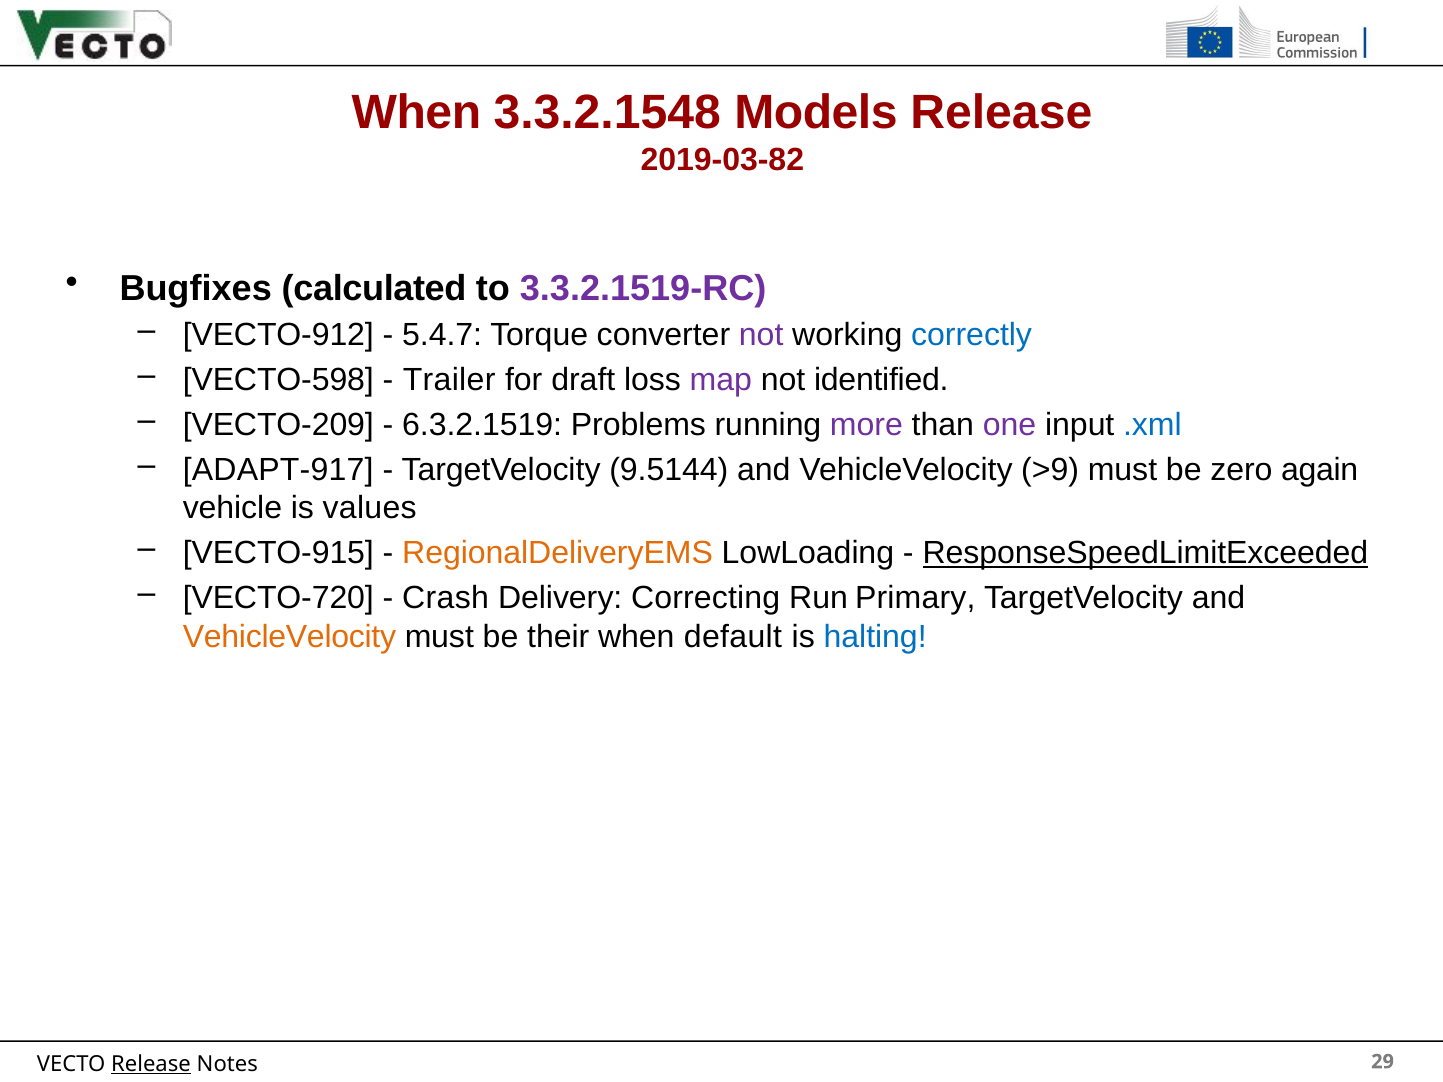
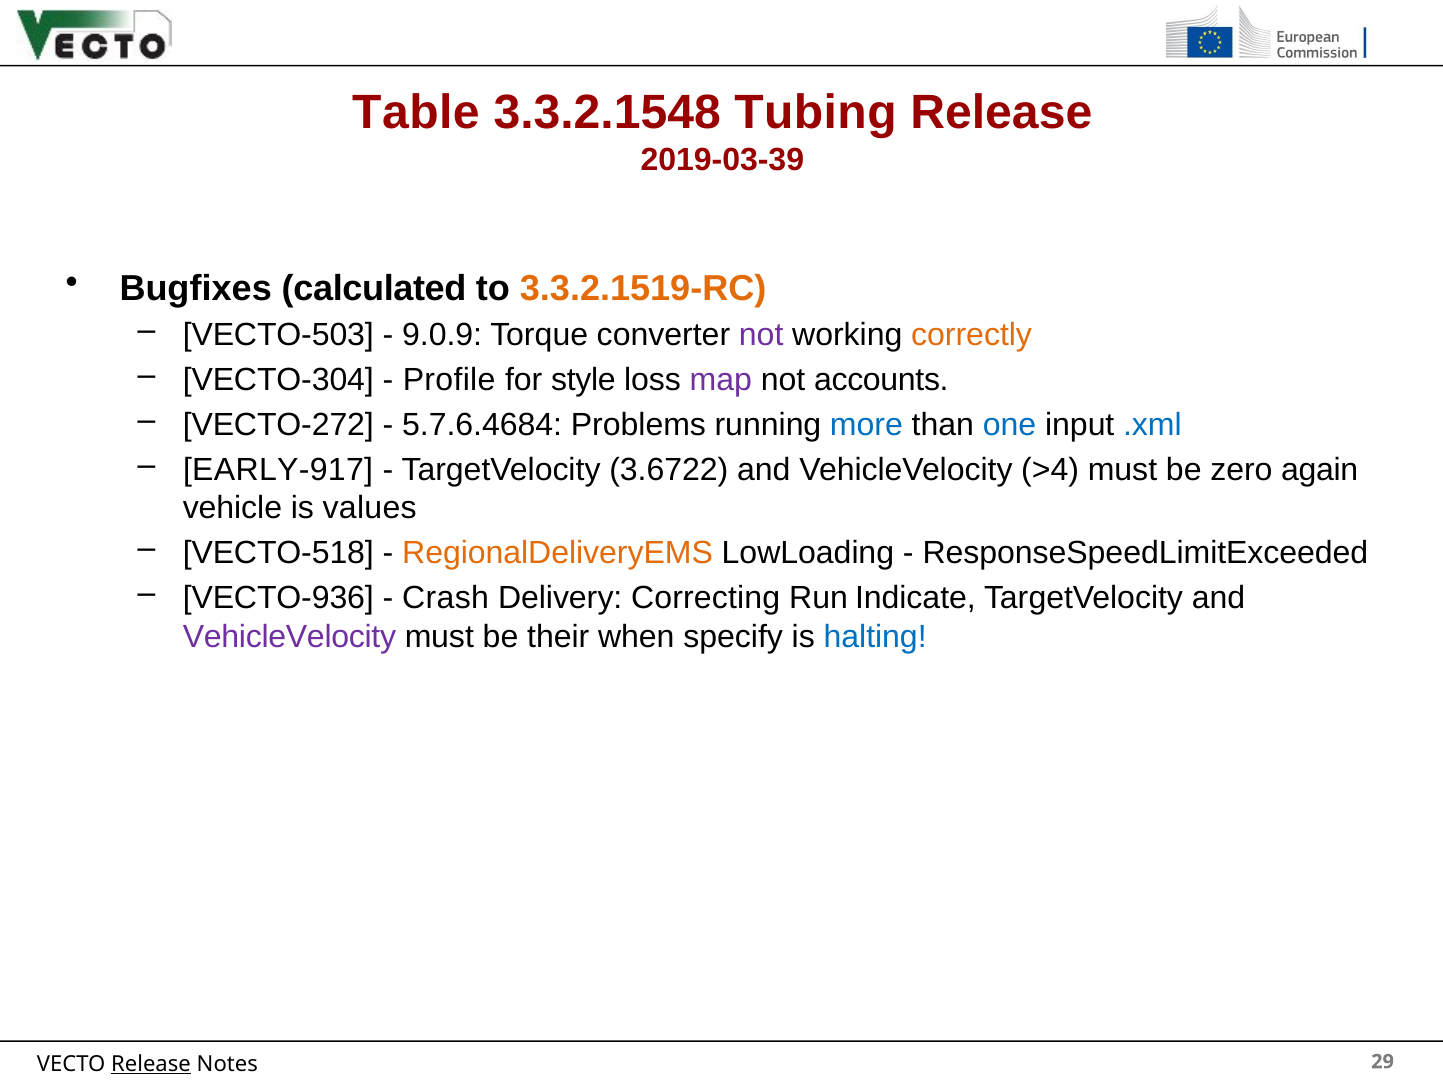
When at (416, 113): When -> Table
Models: Models -> Tubing
2019-03-82: 2019-03-82 -> 2019-03-39
3.3.2.1519-RC colour: purple -> orange
VECTO-912: VECTO-912 -> VECTO-503
5.4.7: 5.4.7 -> 9.0.9
correctly colour: blue -> orange
VECTO-598: VECTO-598 -> VECTO-304
Trailer: Trailer -> Profile
draft: draft -> style
identified: identified -> accounts
VECTO-209: VECTO-209 -> VECTO-272
6.3.2.1519: 6.3.2.1519 -> 5.7.6.4684
more colour: purple -> blue
one colour: purple -> blue
ADAPT-917: ADAPT-917 -> EARLY-917
9.5144: 9.5144 -> 3.6722
>9: >9 -> >4
VECTO-915: VECTO-915 -> VECTO-518
ResponseSpeedLimitExceeded underline: present -> none
VECTO-720: VECTO-720 -> VECTO-936
Primary: Primary -> Indicate
VehicleVelocity at (289, 637) colour: orange -> purple
default: default -> specify
